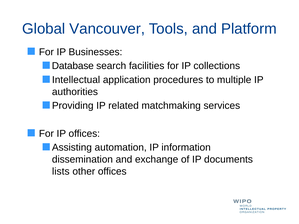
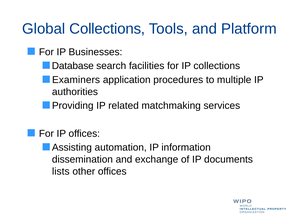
Global Vancouver: Vancouver -> Collections
Intellectual: Intellectual -> Examiners
